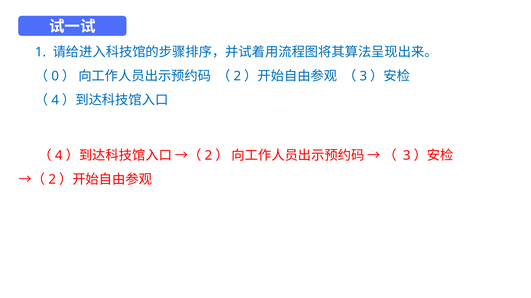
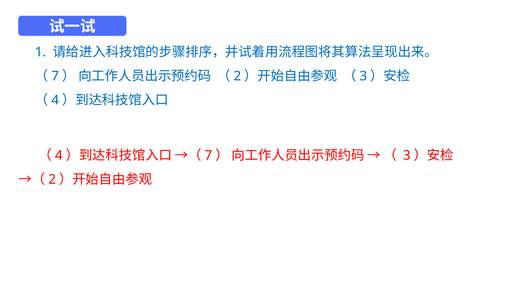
0 at (55, 76): 0 -> 7
2 at (208, 156): 2 -> 7
